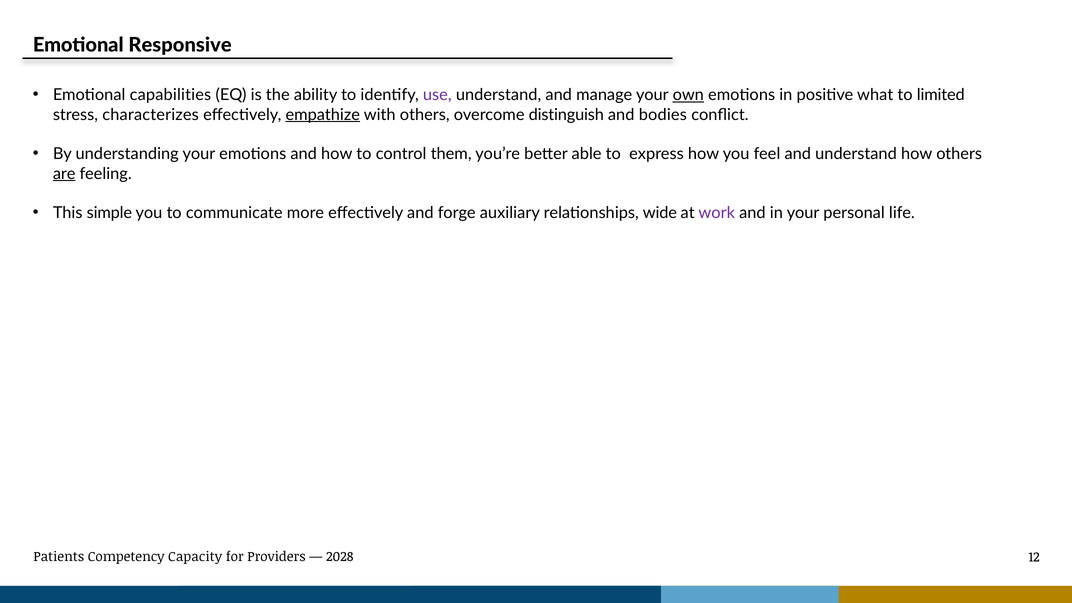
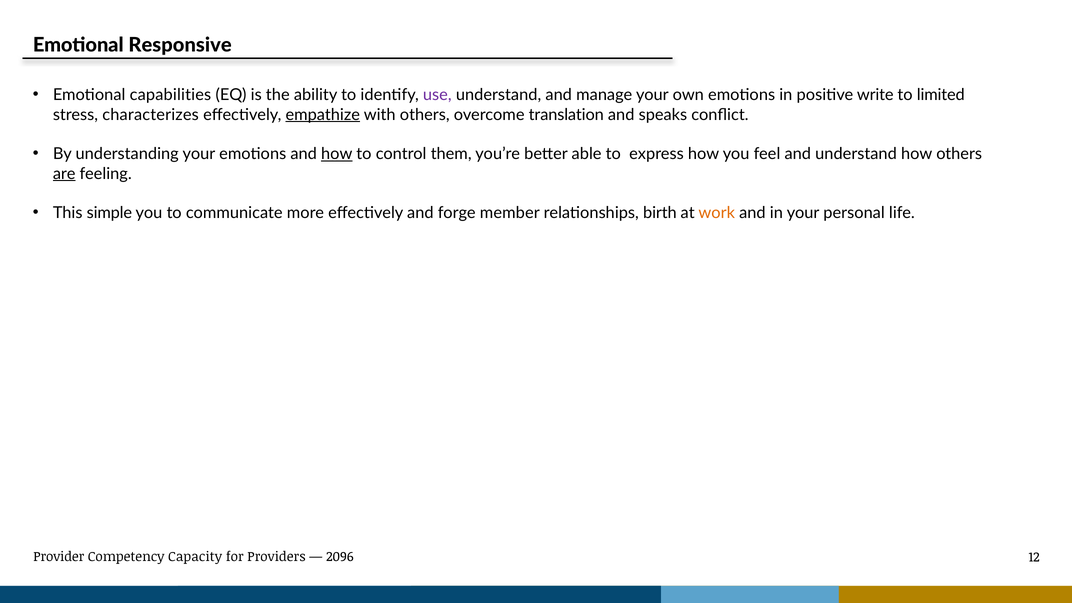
own underline: present -> none
what: what -> write
distinguish: distinguish -> translation
bodies: bodies -> speaks
how at (337, 154) underline: none -> present
auxiliary: auxiliary -> member
wide: wide -> birth
work colour: purple -> orange
Patients: Patients -> Provider
2028: 2028 -> 2096
